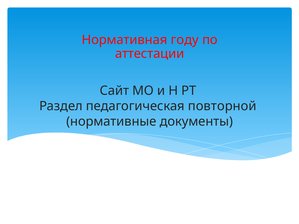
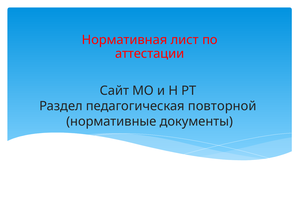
году: году -> лист
